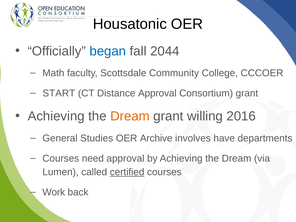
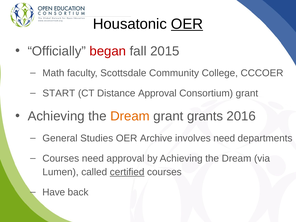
OER at (187, 24) underline: none -> present
began colour: blue -> red
2044: 2044 -> 2015
willing: willing -> grants
involves have: have -> need
Work: Work -> Have
